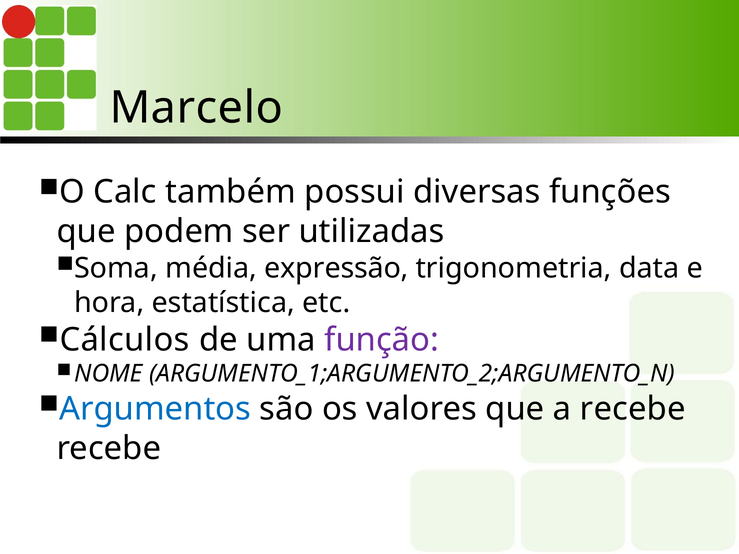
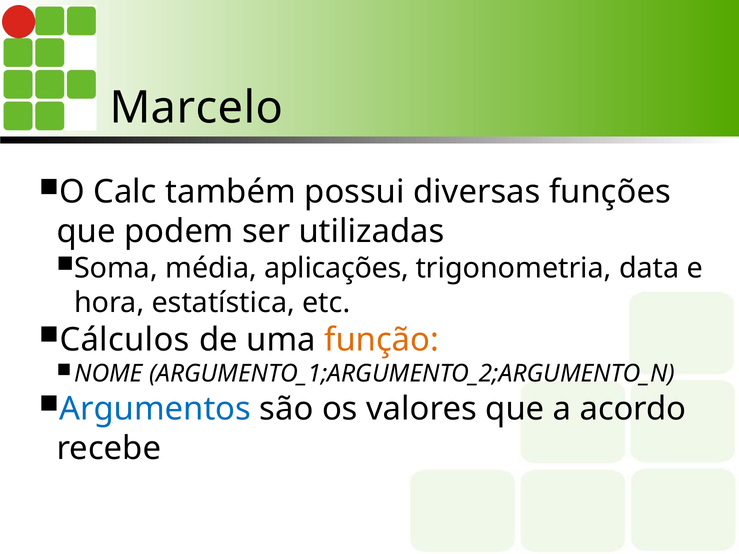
expressão: expressão -> aplicações
função colour: purple -> orange
a recebe: recebe -> acordo
